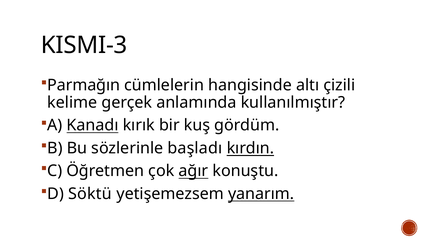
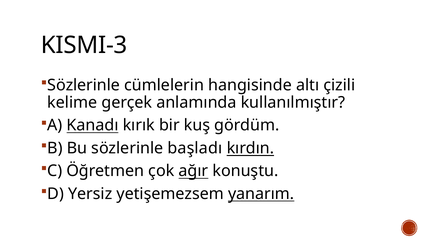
Parmağın at (84, 85): Parmağın -> Sözlerinle
Söktü: Söktü -> Yersiz
